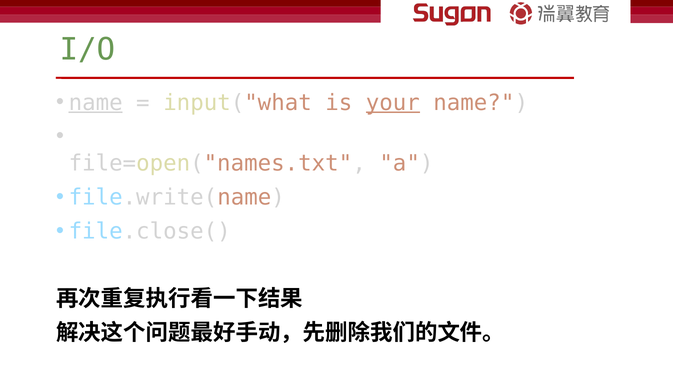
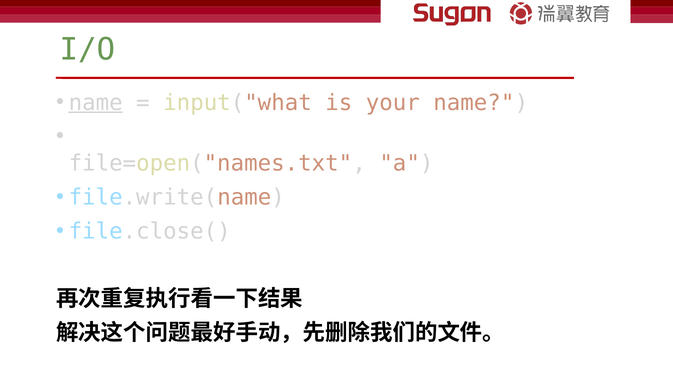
your underline: present -> none
